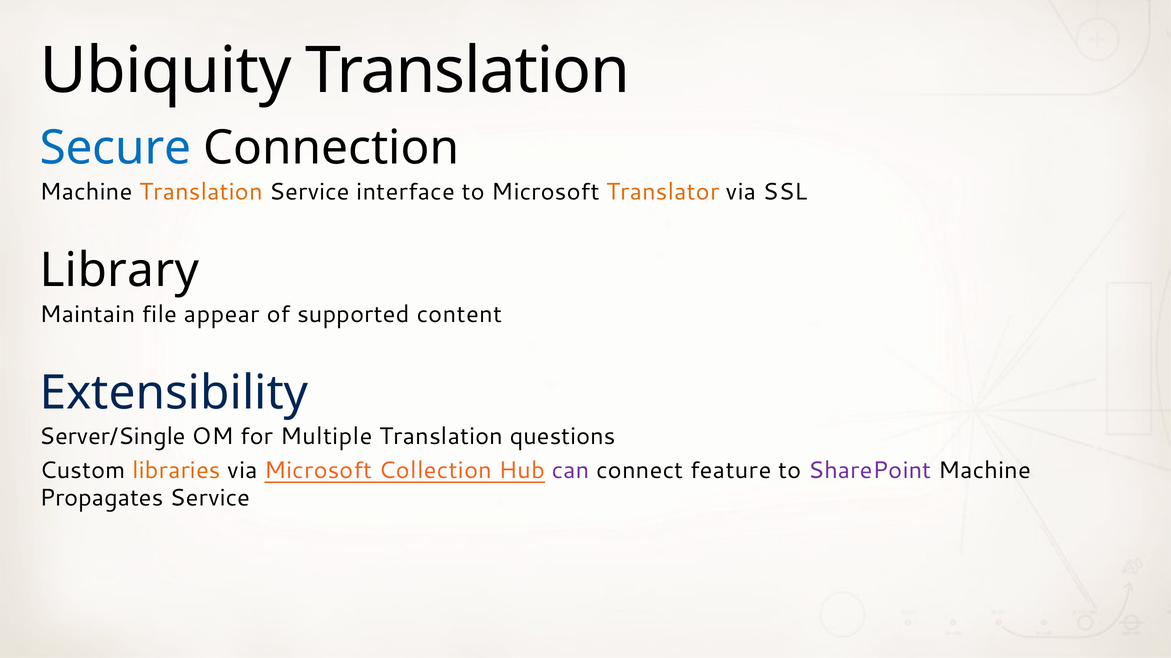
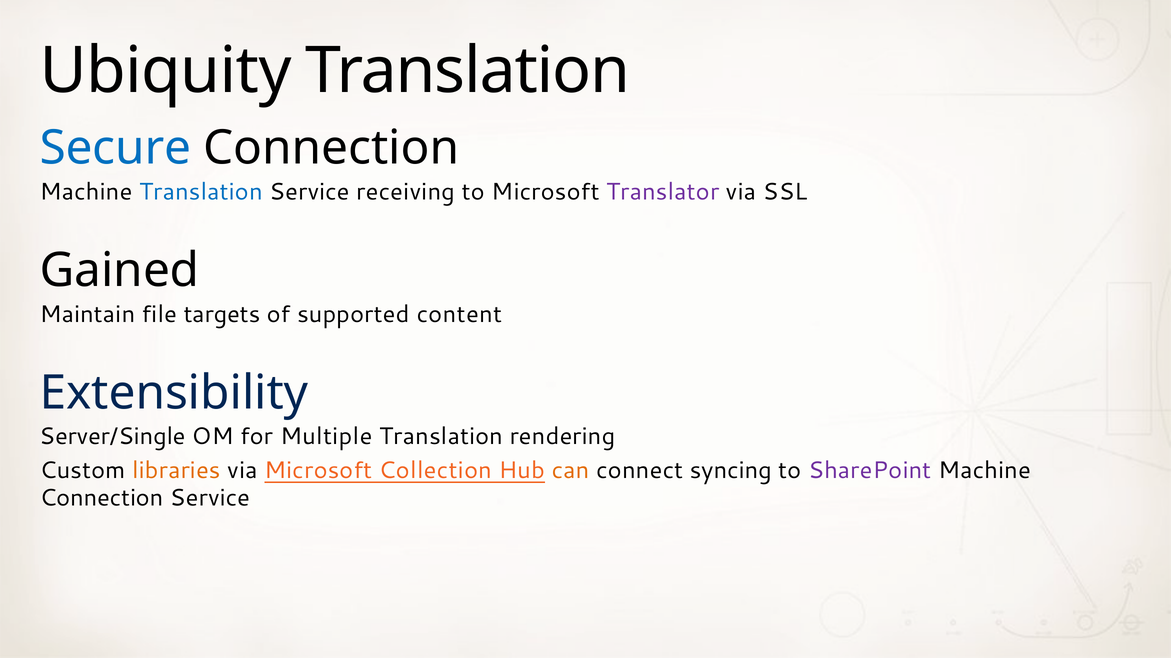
Translation at (201, 192) colour: orange -> blue
interface: interface -> receiving
Translator colour: orange -> purple
Library: Library -> Gained
appear: appear -> targets
questions: questions -> rendering
can colour: purple -> orange
feature: feature -> syncing
Propagates at (102, 498): Propagates -> Connection
